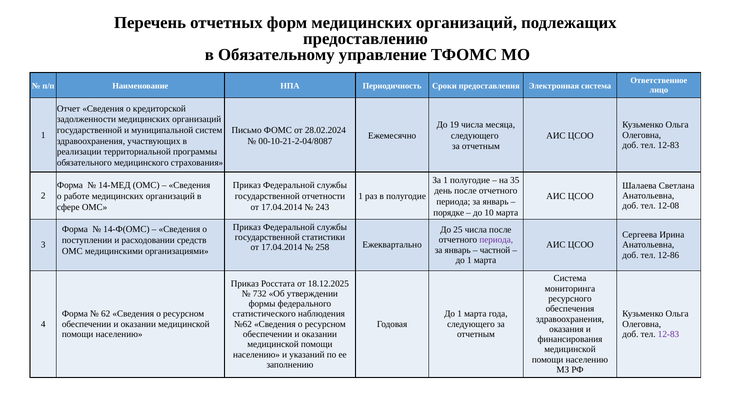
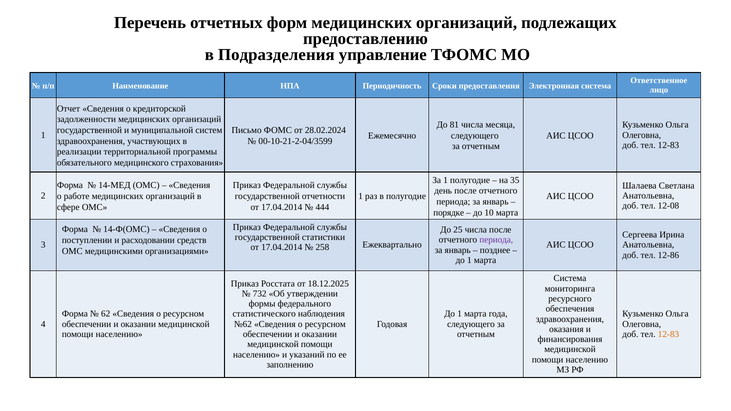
Обязательному: Обязательному -> Подразделения
19: 19 -> 81
00-10-21-2-04/8087: 00-10-21-2-04/8087 -> 00-10-21-2-04/3599
243: 243 -> 444
частной: частной -> позднее
12-83 at (669, 334) colour: purple -> orange
